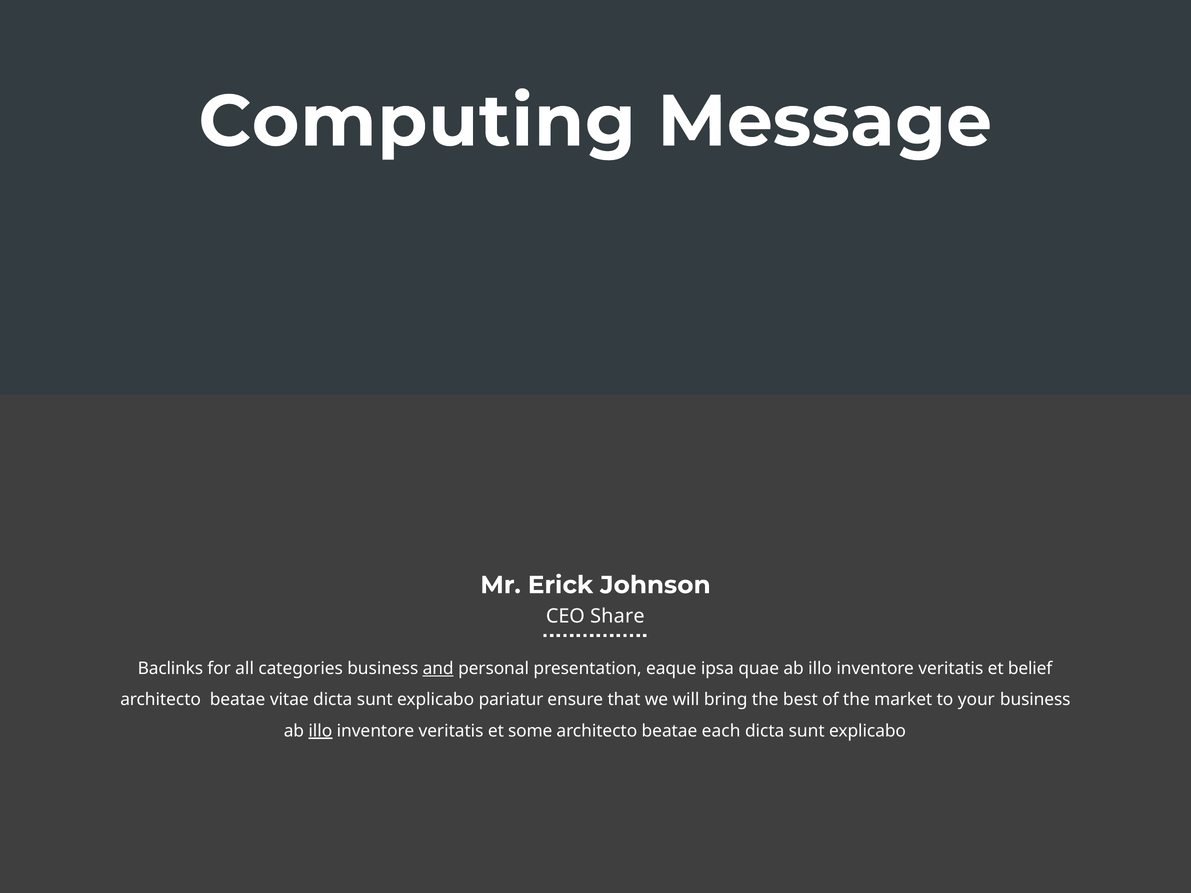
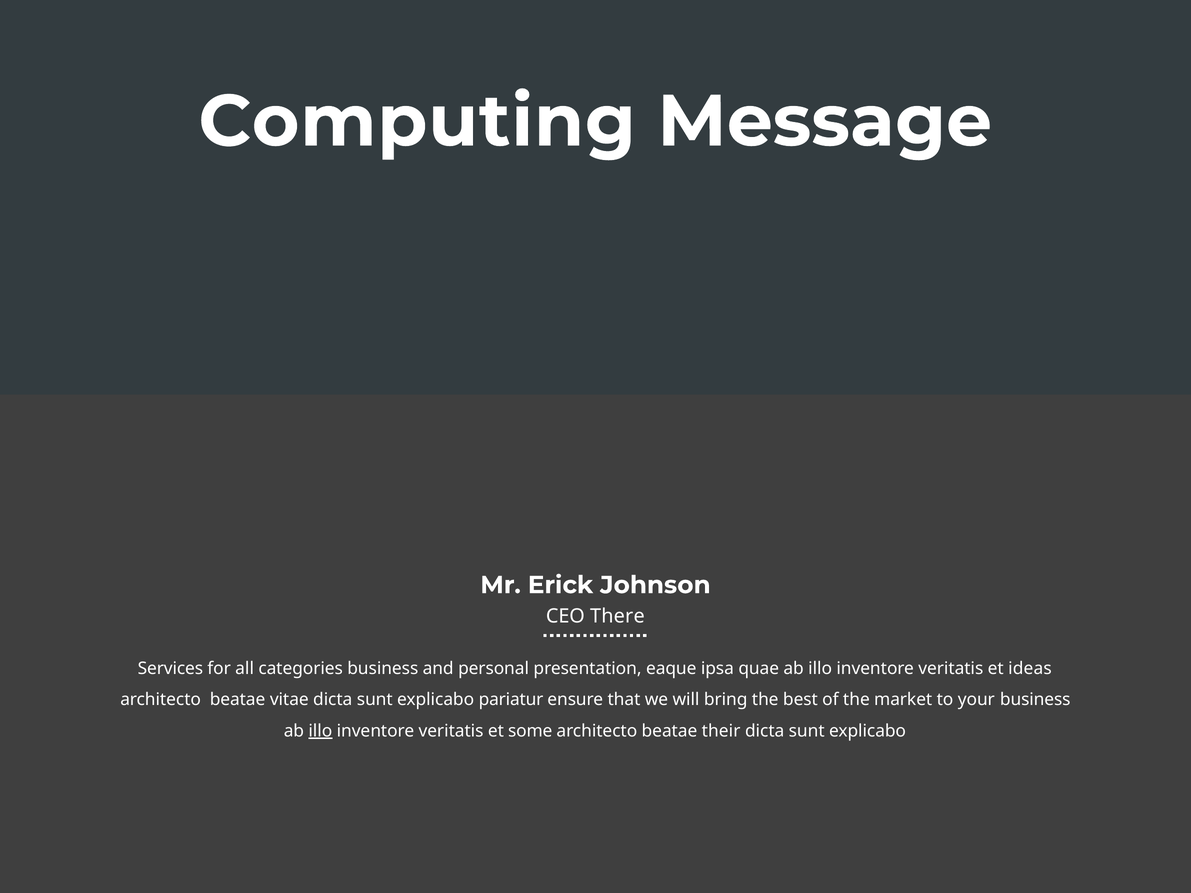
Share: Share -> There
Baclinks: Baclinks -> Services
and underline: present -> none
belief: belief -> ideas
each: each -> their
